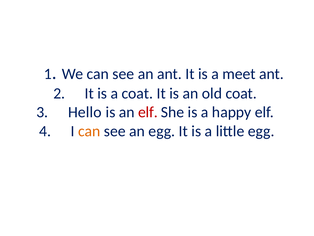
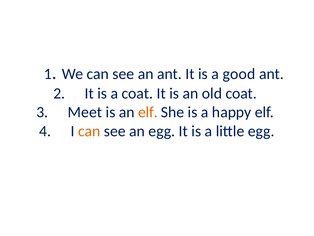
meet: meet -> good
Hello: Hello -> Meet
elf at (148, 112) colour: red -> orange
